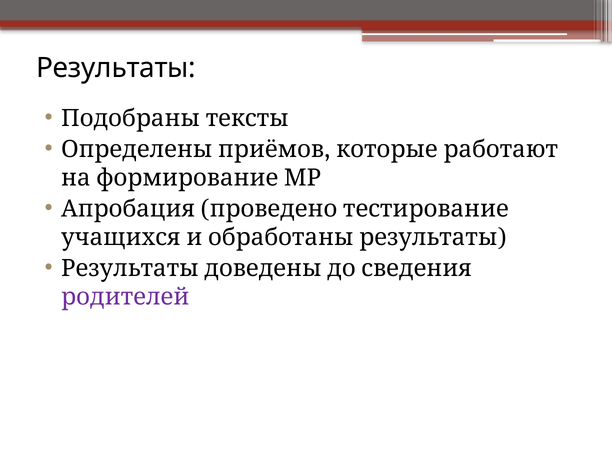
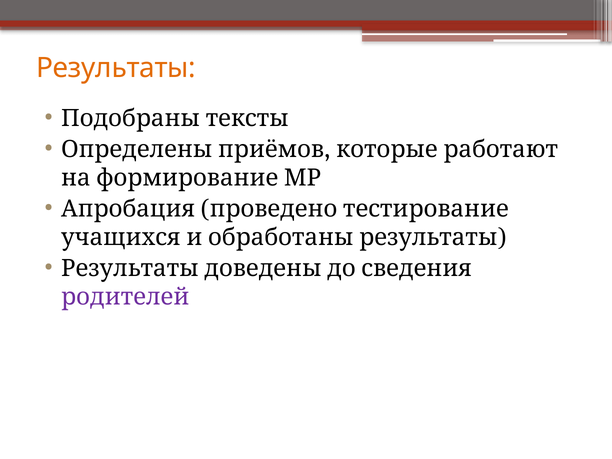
Результаты colour: black -> orange
